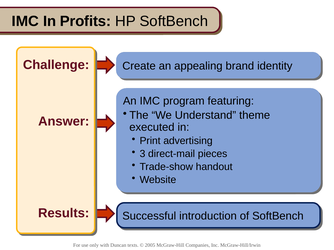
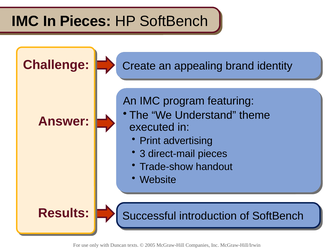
In Profits: Profits -> Pieces
